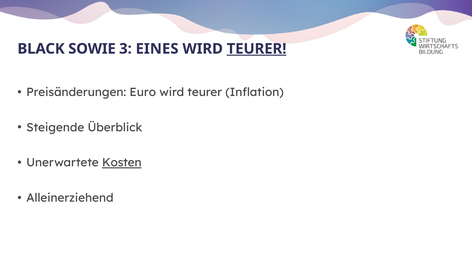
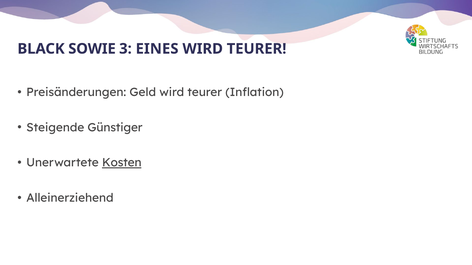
TEURER at (257, 49) underline: present -> none
Euro: Euro -> Geld
Überblick: Überblick -> Günstiger
